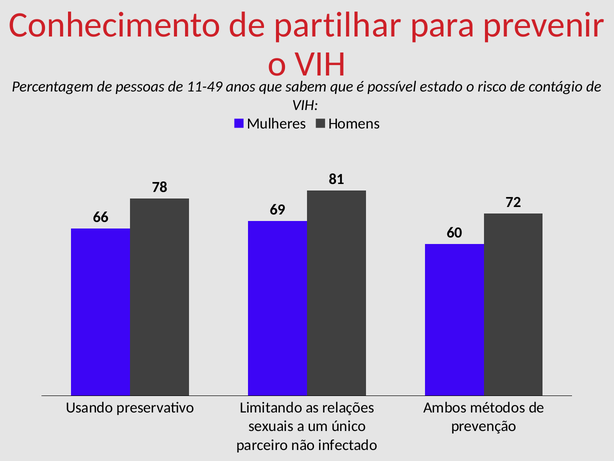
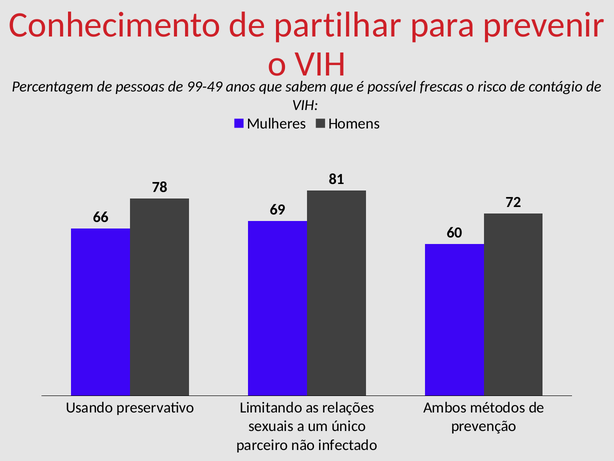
11-49: 11-49 -> 99-49
estado: estado -> frescas
